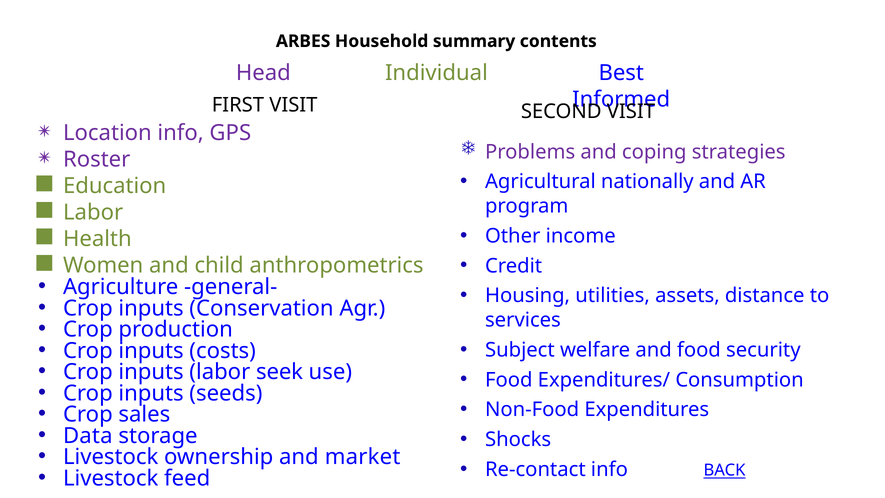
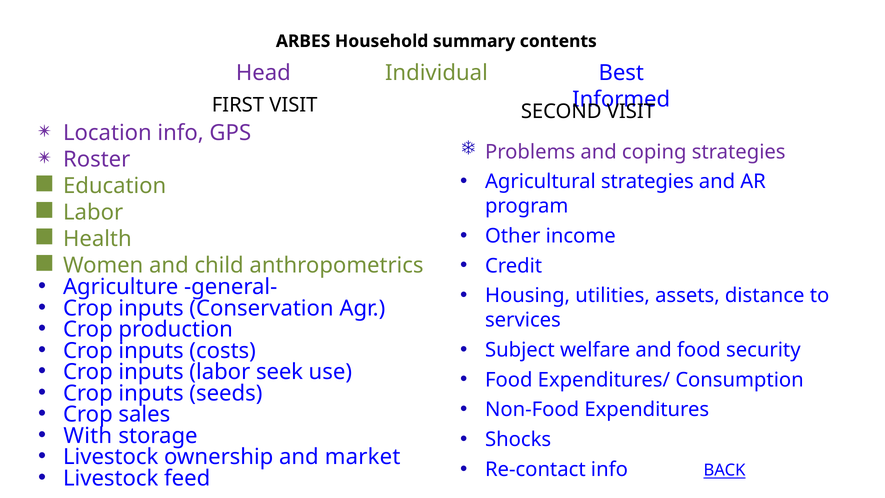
Agricultural nationally: nationally -> strategies
Data: Data -> With
